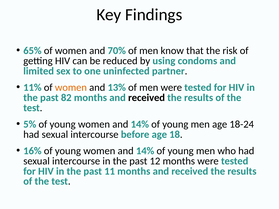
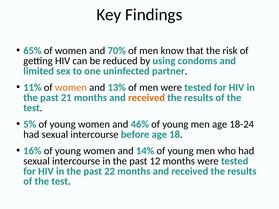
82: 82 -> 21
received at (147, 98) colour: black -> orange
14% at (140, 124): 14% -> 46%
11: 11 -> 22
